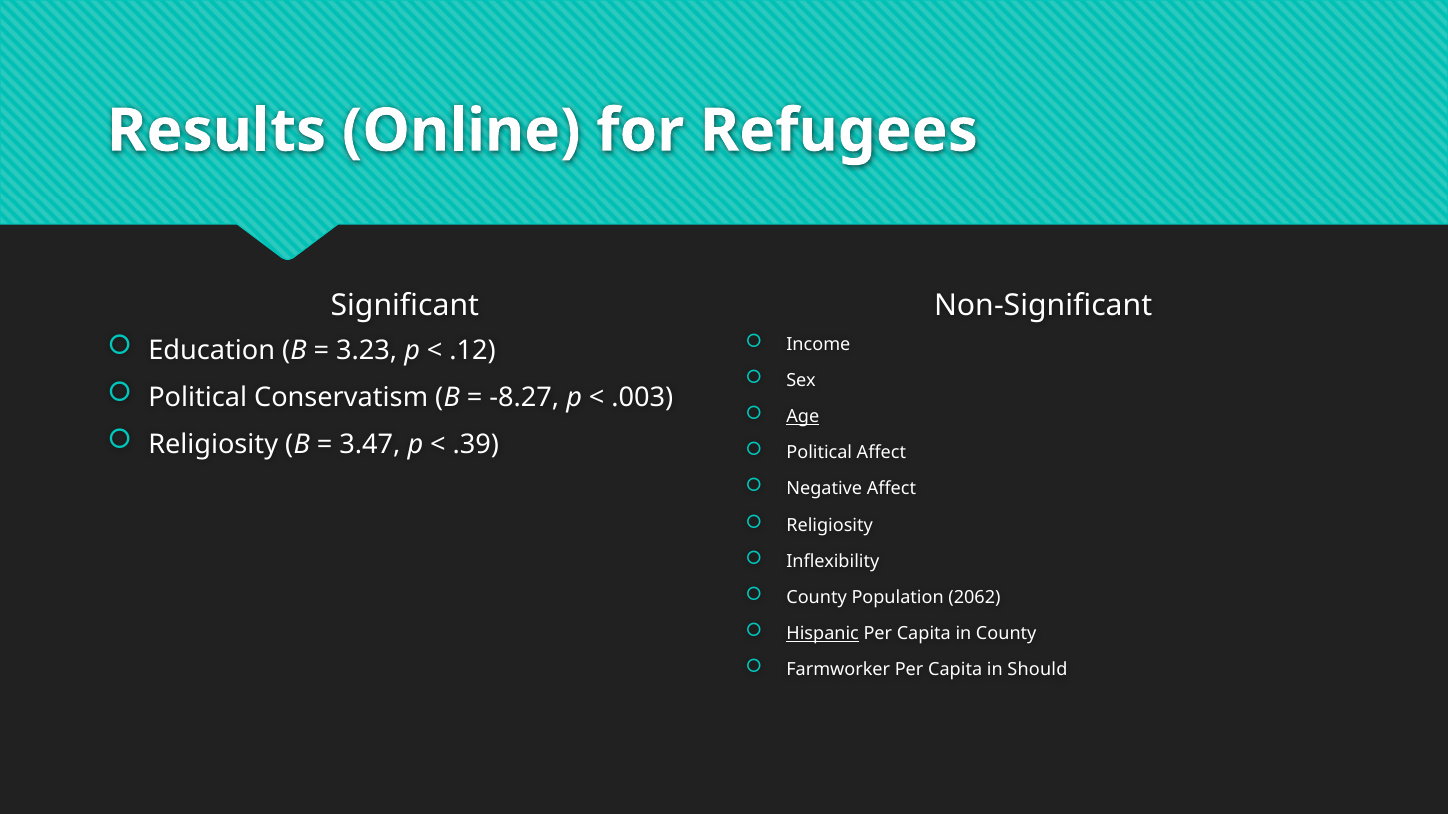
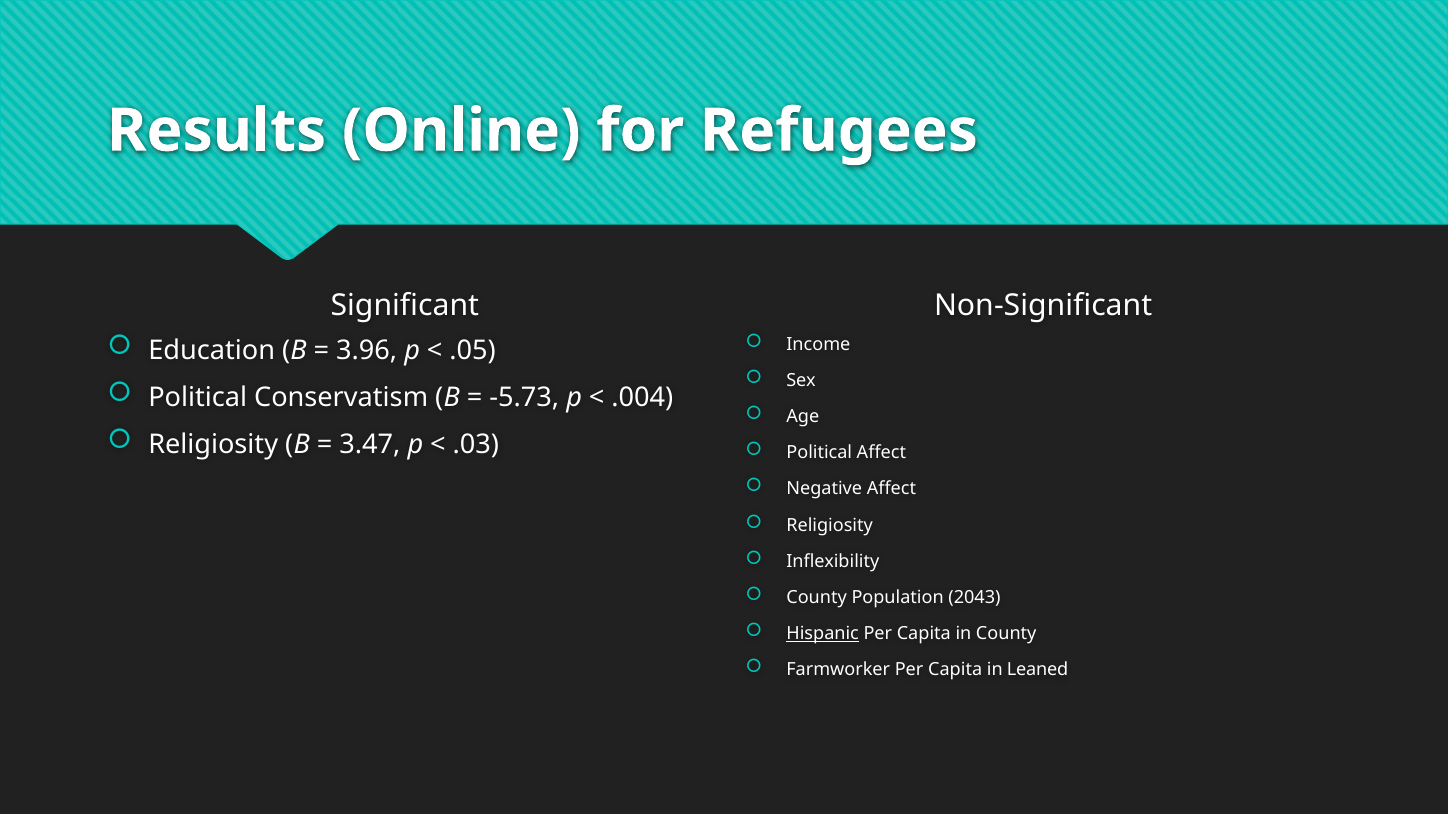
3.23: 3.23 -> 3.96
.12: .12 -> .05
-8.27: -8.27 -> -5.73
.003: .003 -> .004
Age underline: present -> none
.39: .39 -> .03
2062: 2062 -> 2043
Should: Should -> Leaned
